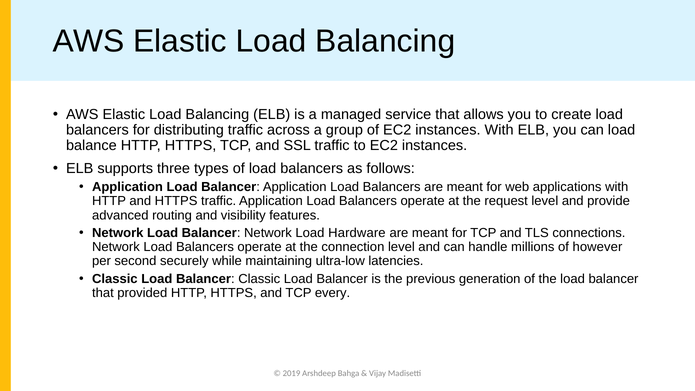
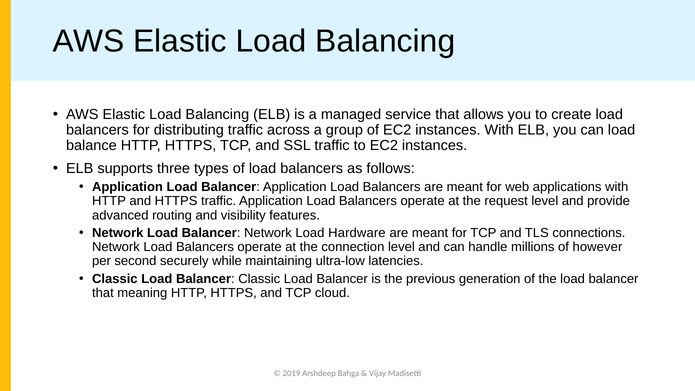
provided: provided -> meaning
every: every -> cloud
